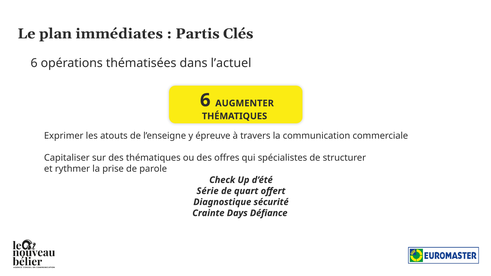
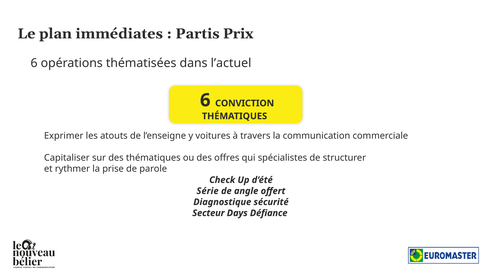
Clés: Clés -> Prix
AUGMENTER: AUGMENTER -> CONVICTION
épreuve: épreuve -> voitures
quart: quart -> angle
Crainte: Crainte -> Secteur
